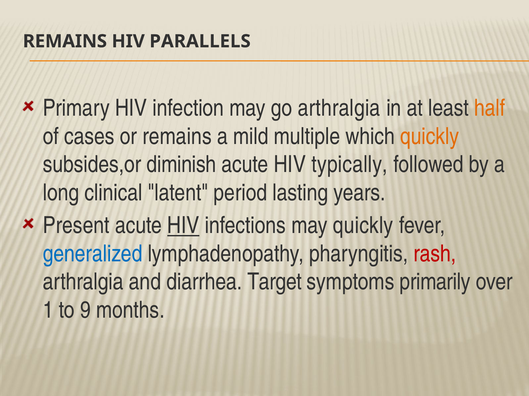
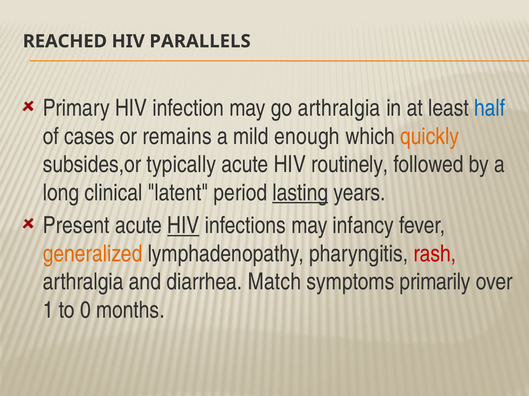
REMAINS at (65, 41): REMAINS -> REACHED
half colour: orange -> blue
multiple: multiple -> enough
diminish: diminish -> typically
typically: typically -> routinely
lasting underline: none -> present
may quickly: quickly -> infancy
generalized colour: blue -> orange
Target: Target -> Match
9: 9 -> 0
